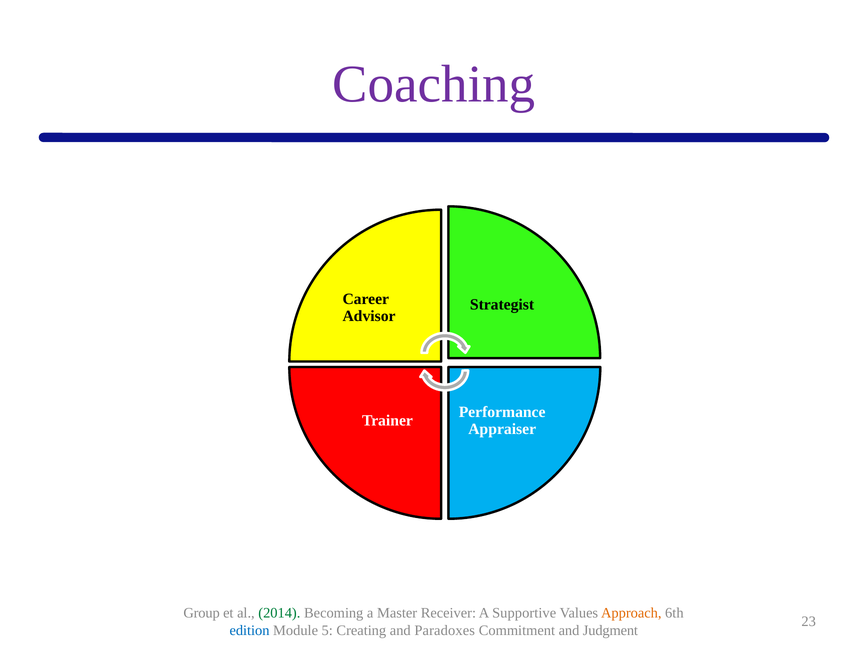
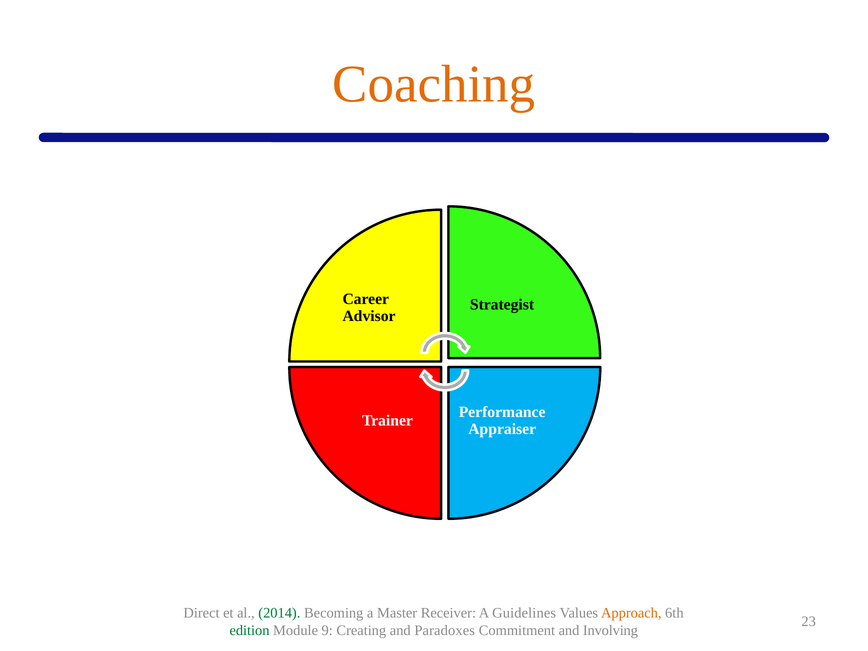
Coaching colour: purple -> orange
Group: Group -> Direct
Supportive: Supportive -> Guidelines
edition colour: blue -> green
5: 5 -> 9
Judgment: Judgment -> Involving
